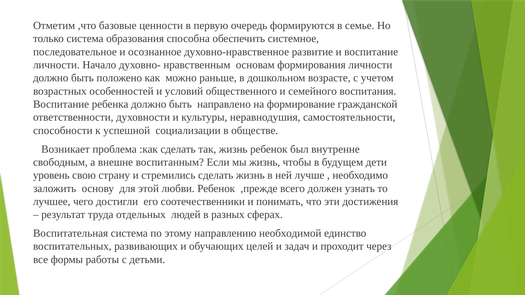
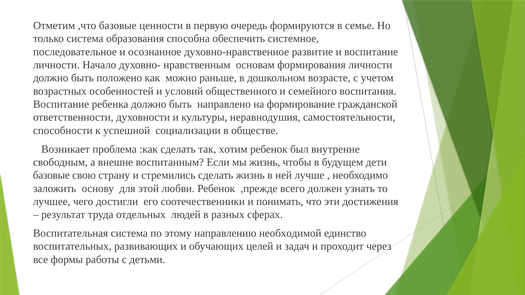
так жизнь: жизнь -> хотим
уровень at (51, 175): уровень -> базовые
